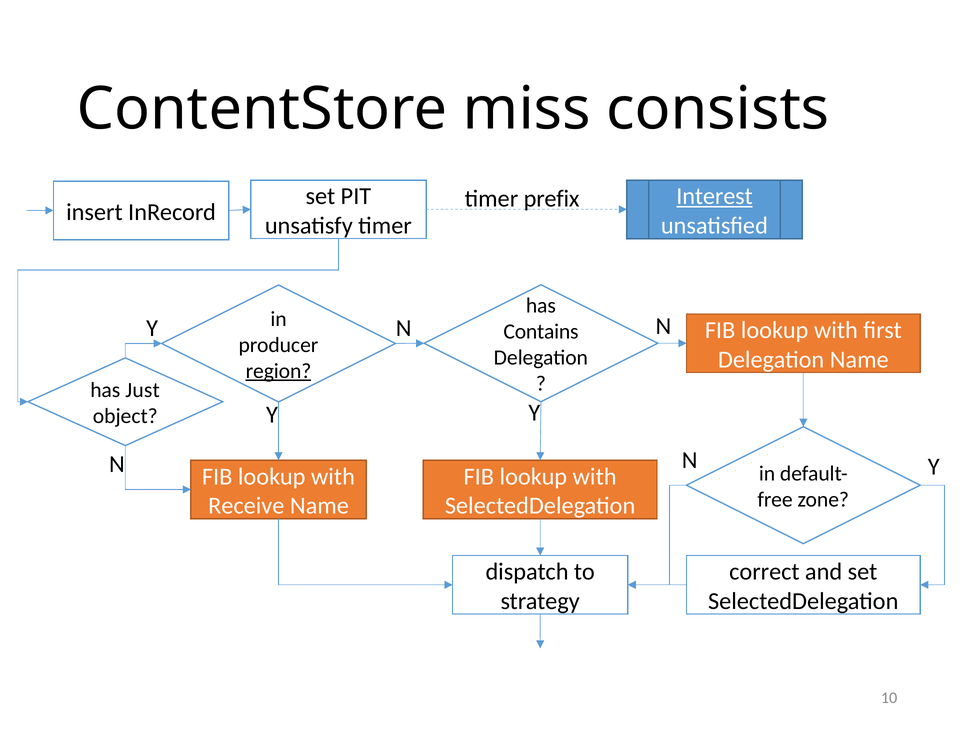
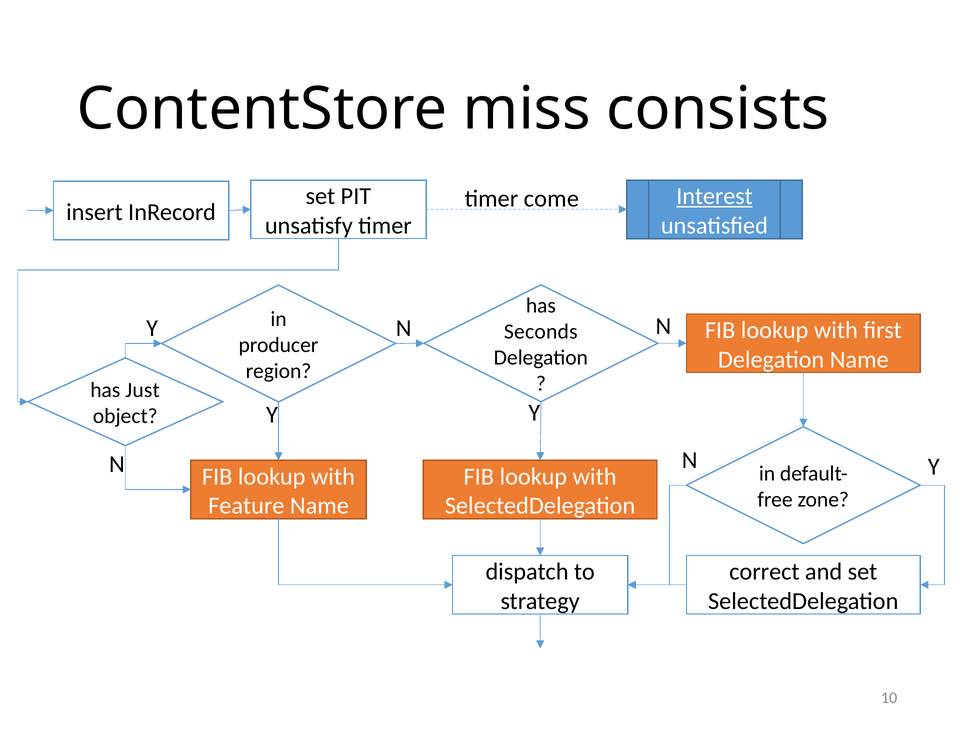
prefix: prefix -> come
Contains: Contains -> Seconds
region underline: present -> none
Receive: Receive -> Feature
